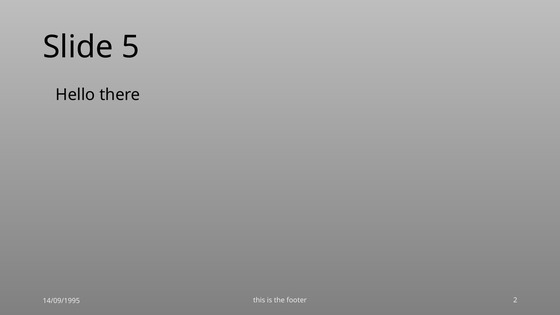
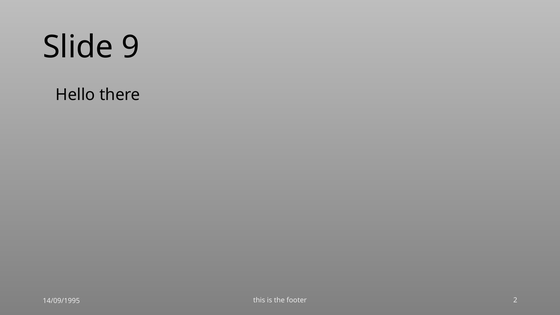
5: 5 -> 9
